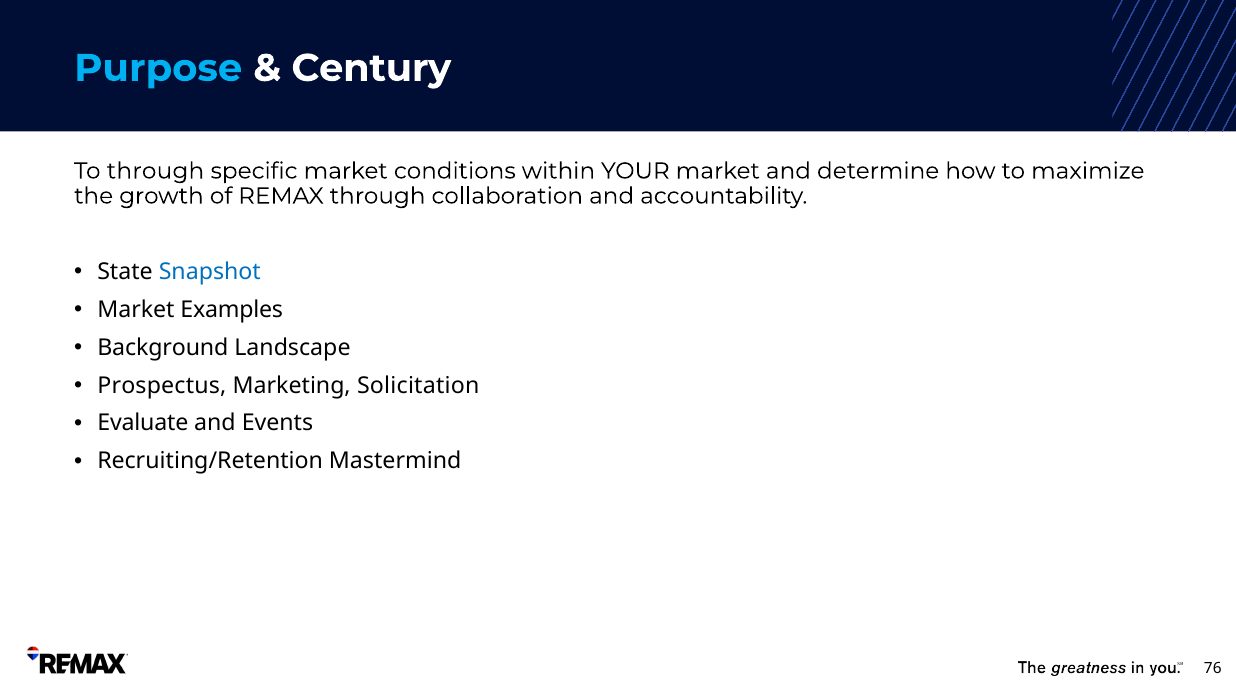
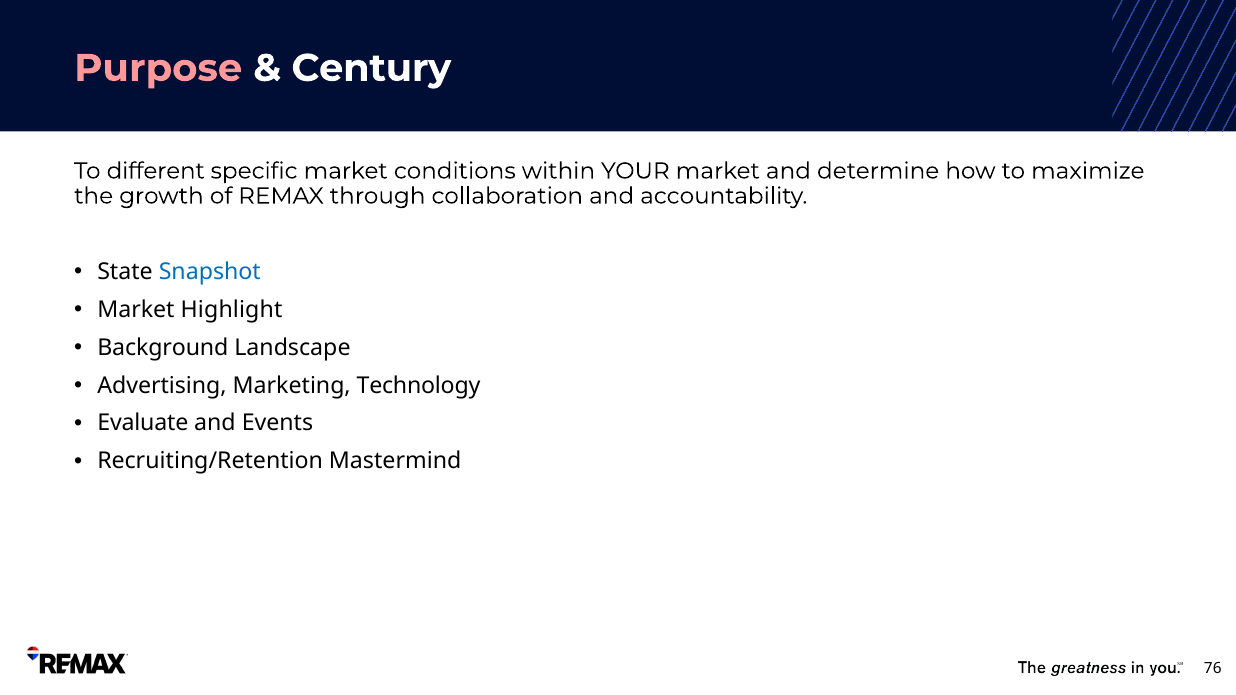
Purpose colour: light blue -> pink
To through: through -> different
Examples: Examples -> Highlight
Prospectus: Prospectus -> Advertising
Solicitation: Solicitation -> Technology
